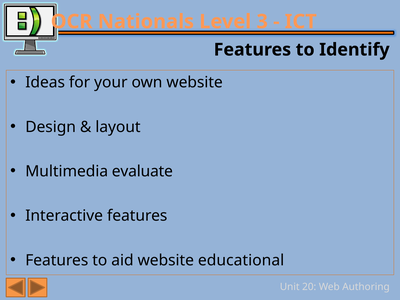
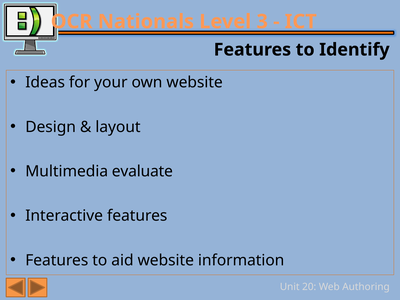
educational: educational -> information
